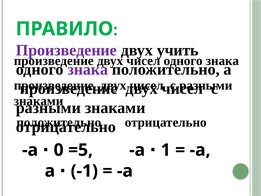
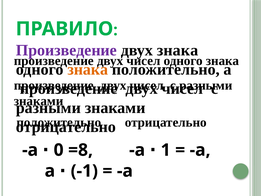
двух учить: учить -> знака
знака at (88, 69) colour: purple -> orange
=5: =5 -> =8
